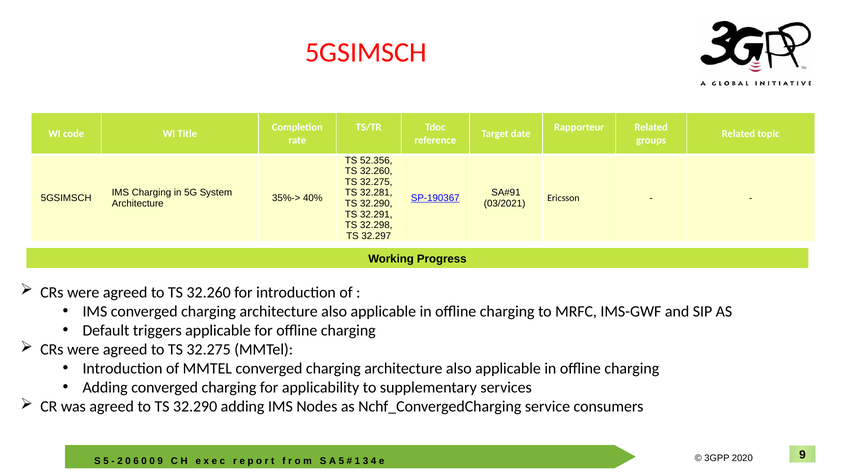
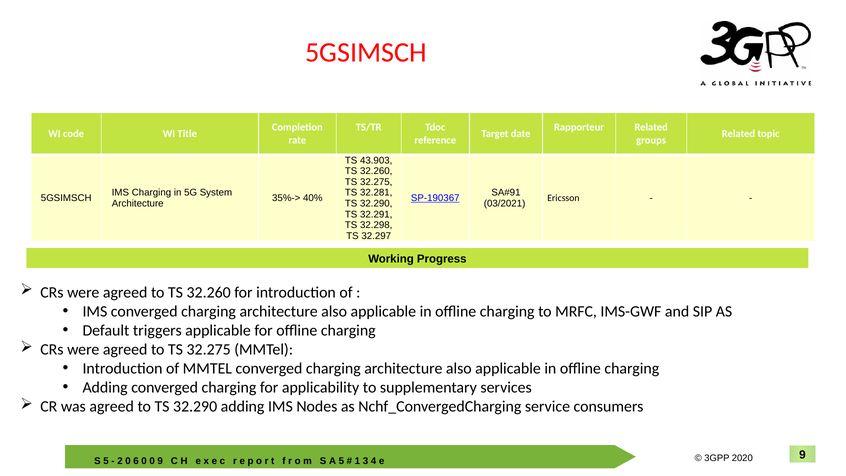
52.356: 52.356 -> 43.903
